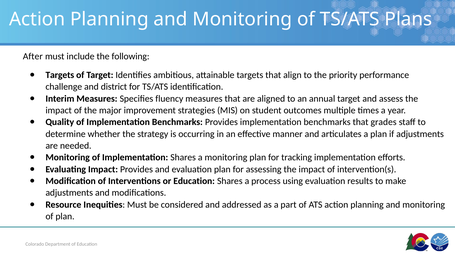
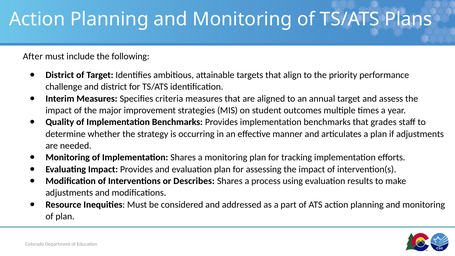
Targets at (60, 75): Targets -> District
fluency: fluency -> criteria
or Education: Education -> Describes
